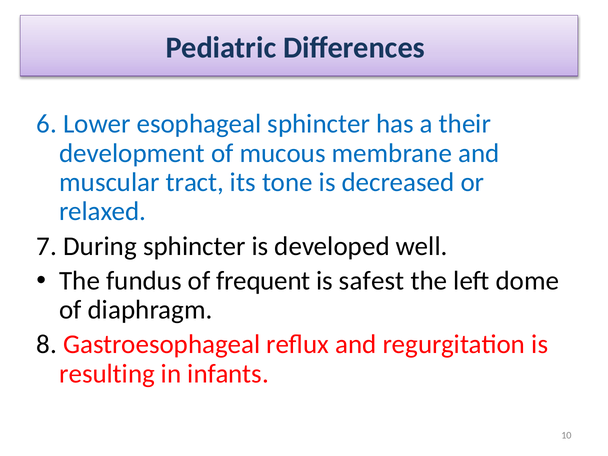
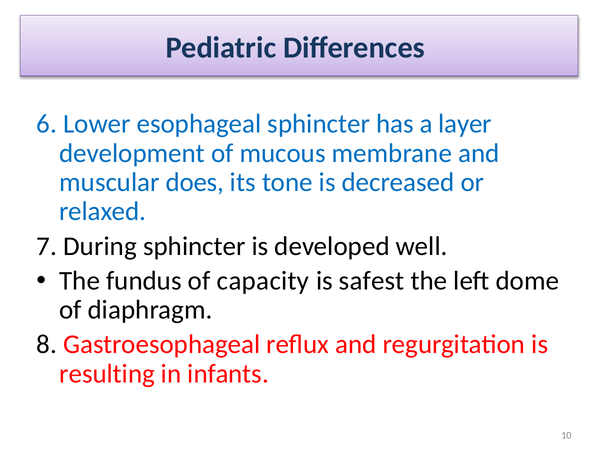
their: their -> layer
tract: tract -> does
frequent: frequent -> capacity
